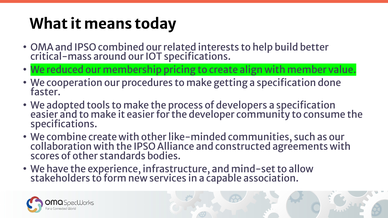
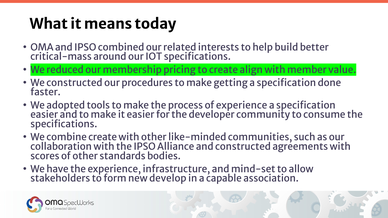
We cooperation: cooperation -> constructed
of developers: developers -> experience
services: services -> develop
